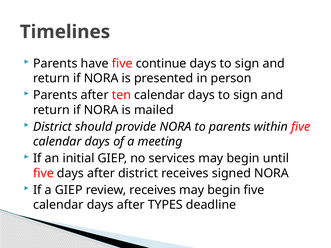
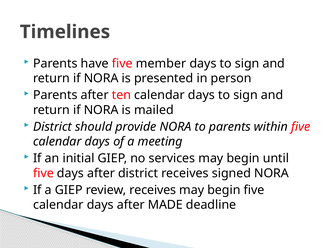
continue: continue -> member
TYPES: TYPES -> MADE
